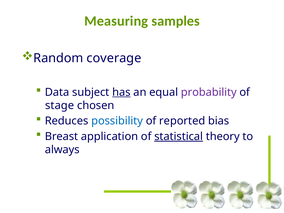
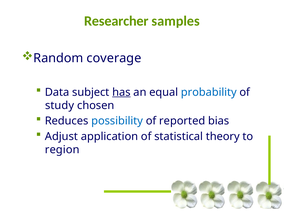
Measuring: Measuring -> Researcher
probability colour: purple -> blue
stage: stage -> study
Breast: Breast -> Adjust
statistical underline: present -> none
always: always -> region
